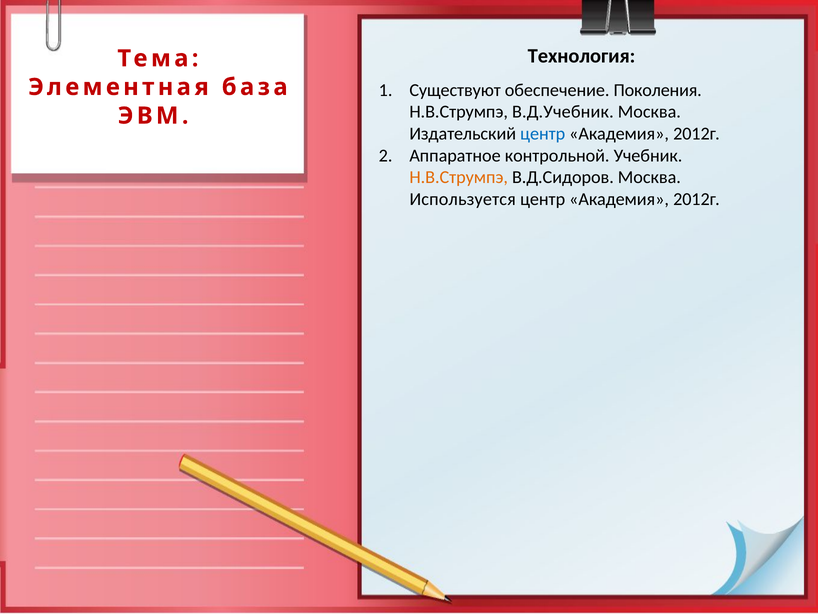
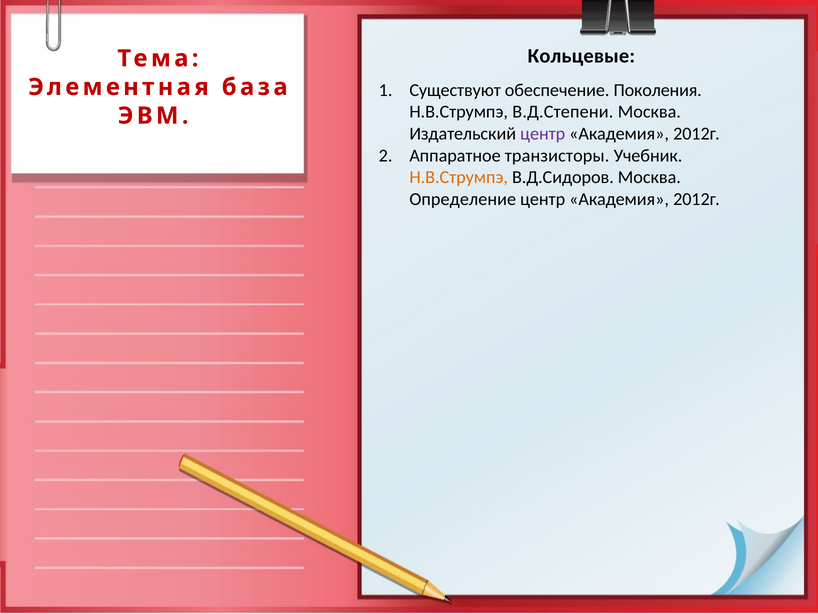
Технология: Технология -> Кольцевые
В.Д.Учебник: В.Д.Учебник -> В.Д.Степени
центр at (543, 134) colour: blue -> purple
контрольной: контрольной -> транзисторы
Используется: Используется -> Определение
